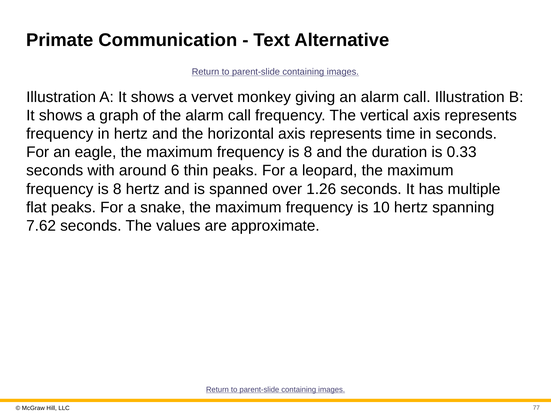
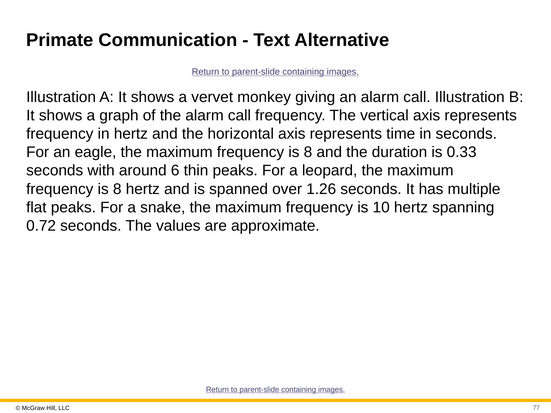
7.62: 7.62 -> 0.72
